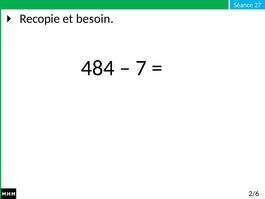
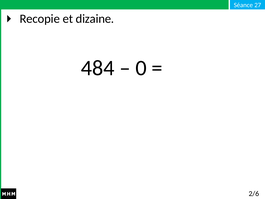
besoin: besoin -> dizaine
7: 7 -> 0
